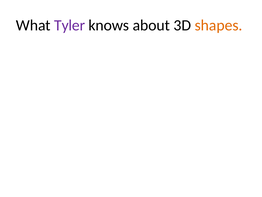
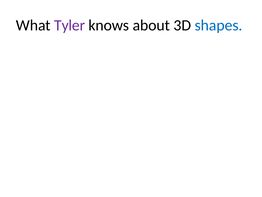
shapes colour: orange -> blue
